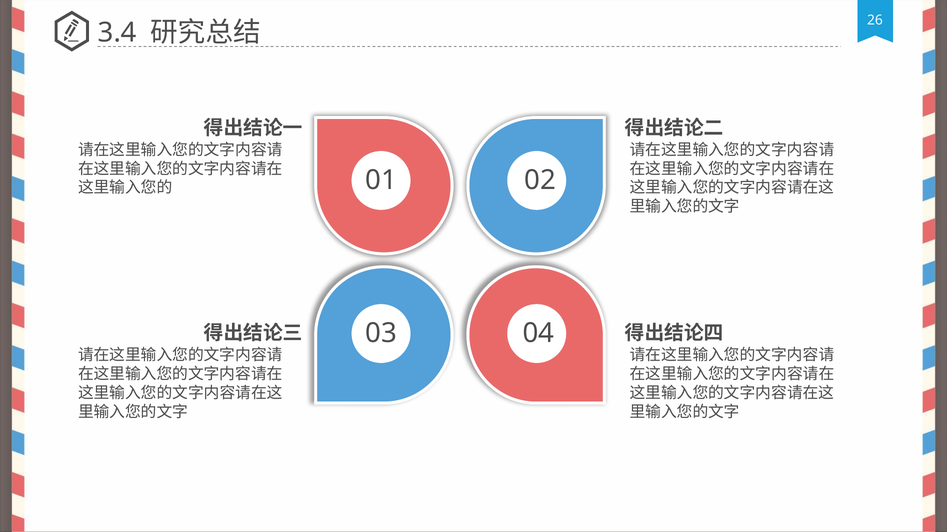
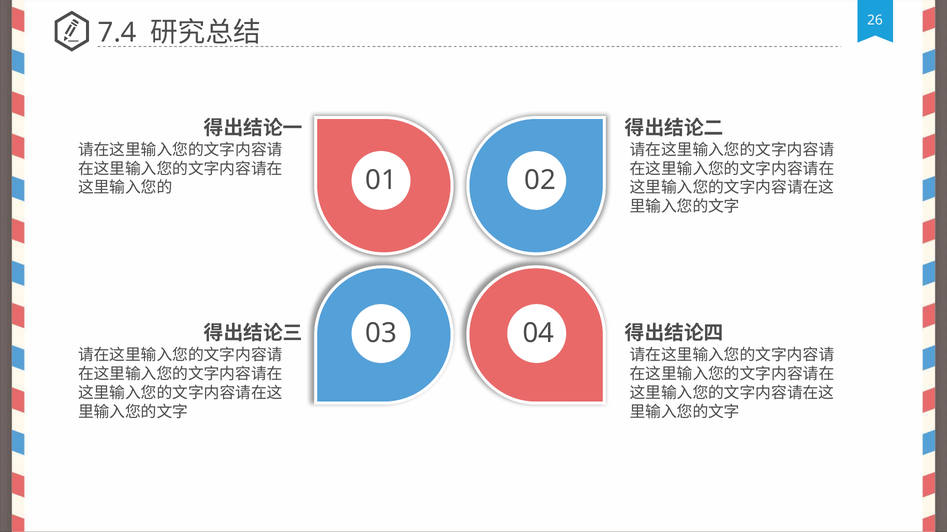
3.4: 3.4 -> 7.4
